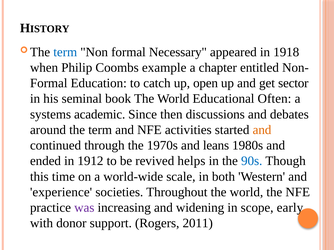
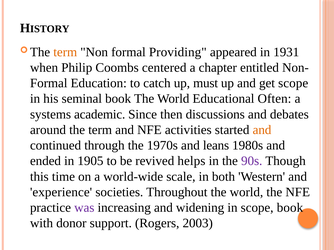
term at (65, 52) colour: blue -> orange
Necessary: Necessary -> Providing
1918: 1918 -> 1931
example: example -> centered
open: open -> must
get sector: sector -> scope
1912: 1912 -> 1905
90s colour: blue -> purple
scope early: early -> book
2011: 2011 -> 2003
